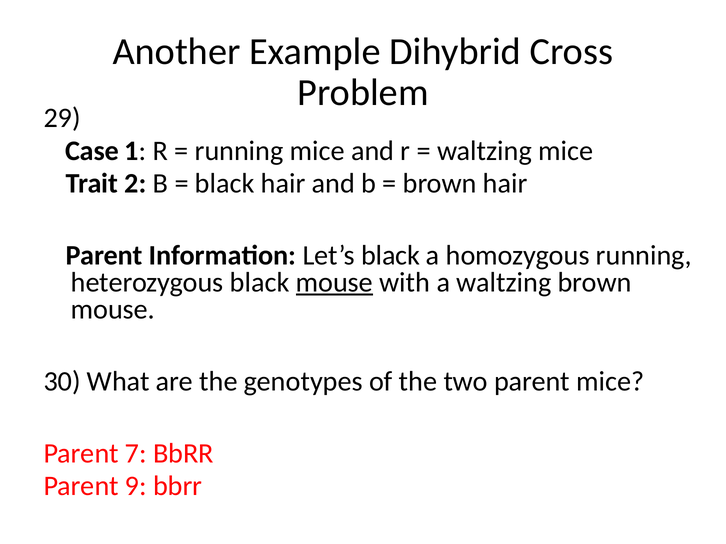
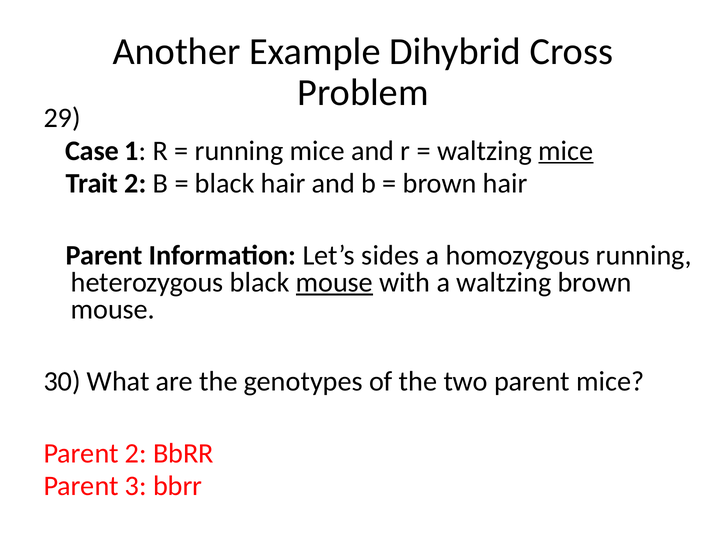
mice at (566, 151) underline: none -> present
Let’s black: black -> sides
Parent 7: 7 -> 2
9: 9 -> 3
